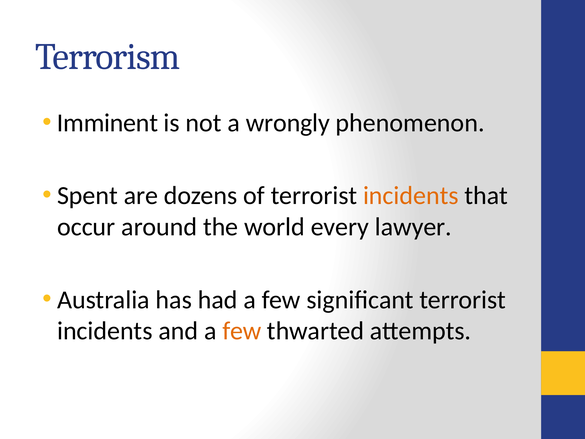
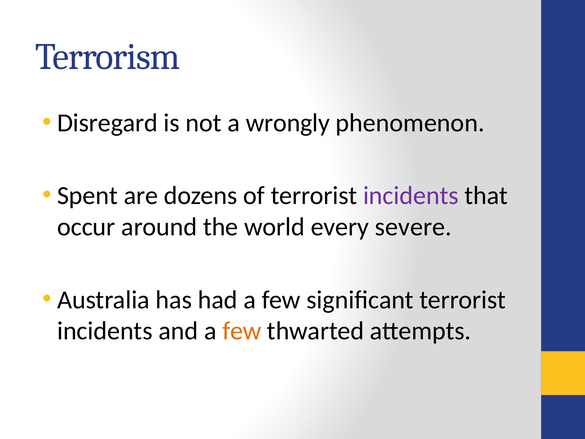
Imminent: Imminent -> Disregard
incidents at (411, 196) colour: orange -> purple
lawyer: lawyer -> severe
